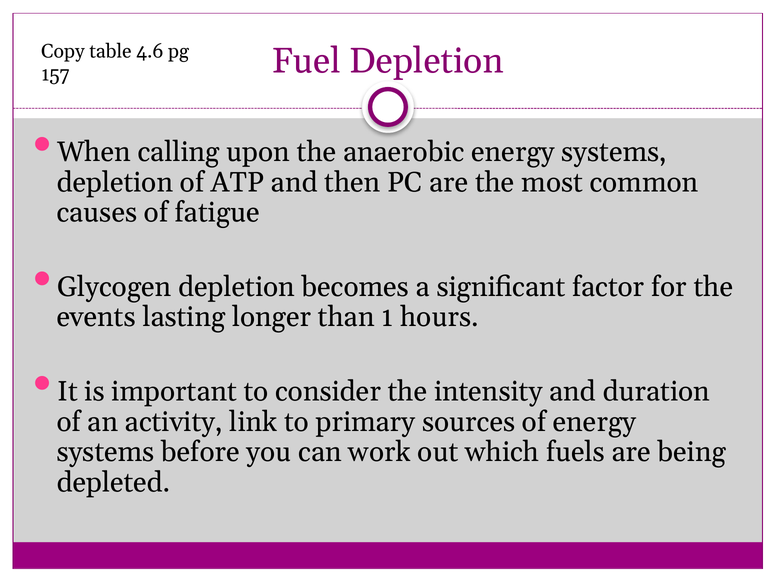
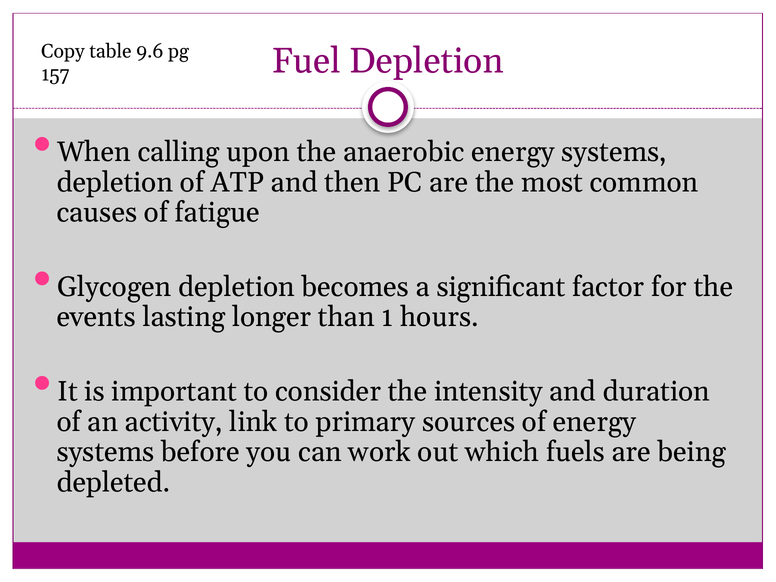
4.6: 4.6 -> 9.6
